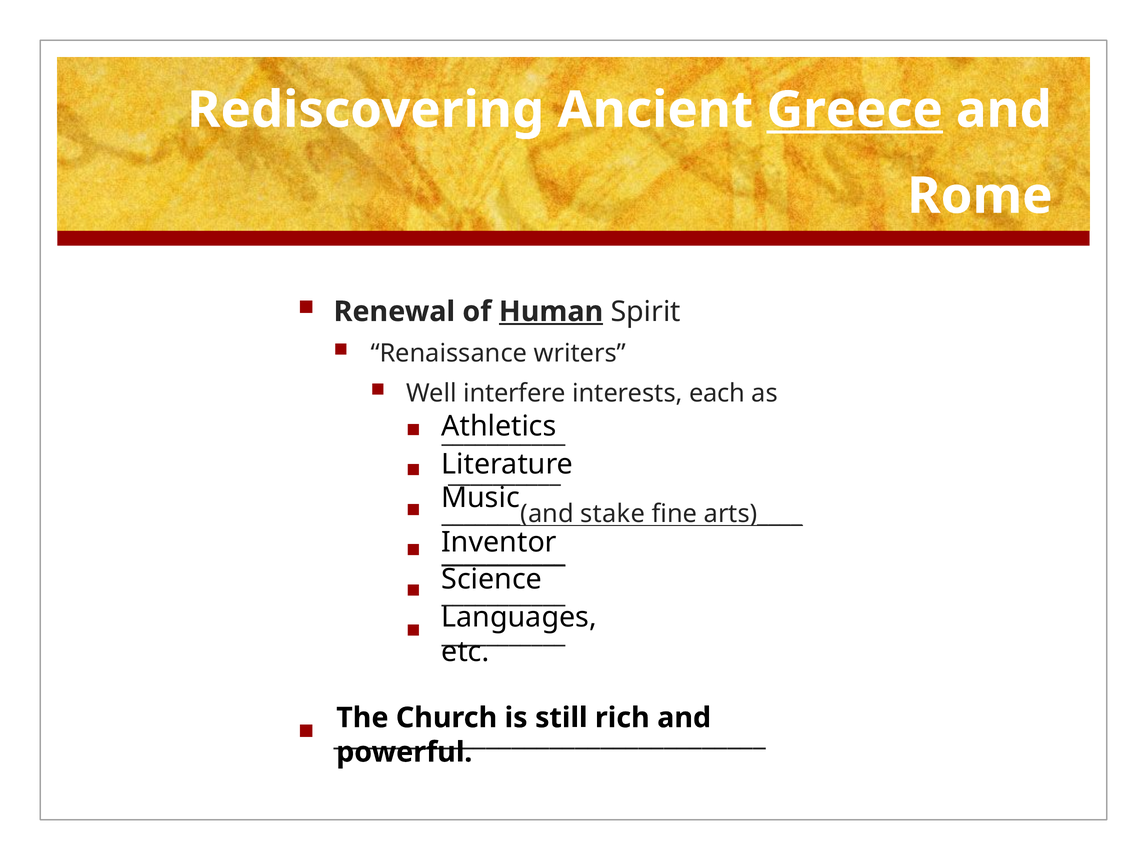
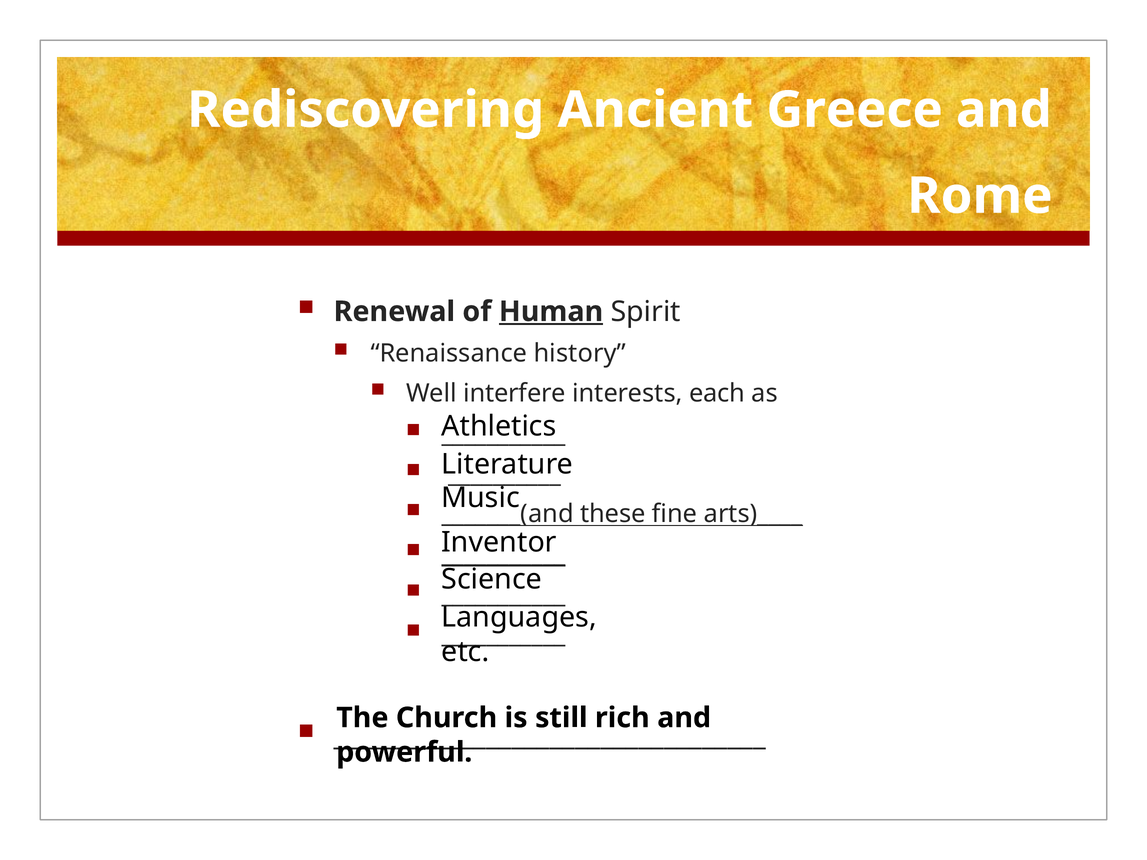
Greece underline: present -> none
writers: writers -> history
stake: stake -> these
